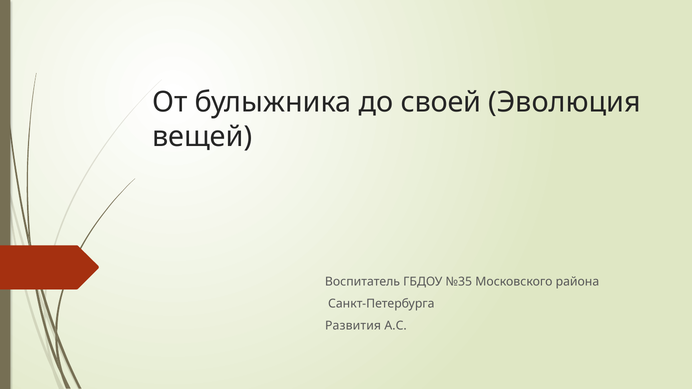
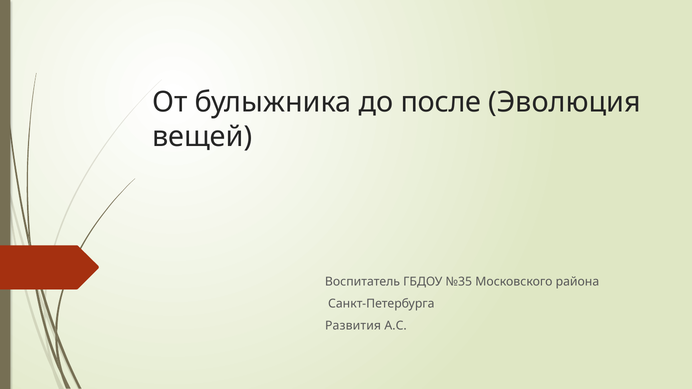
своей: своей -> после
